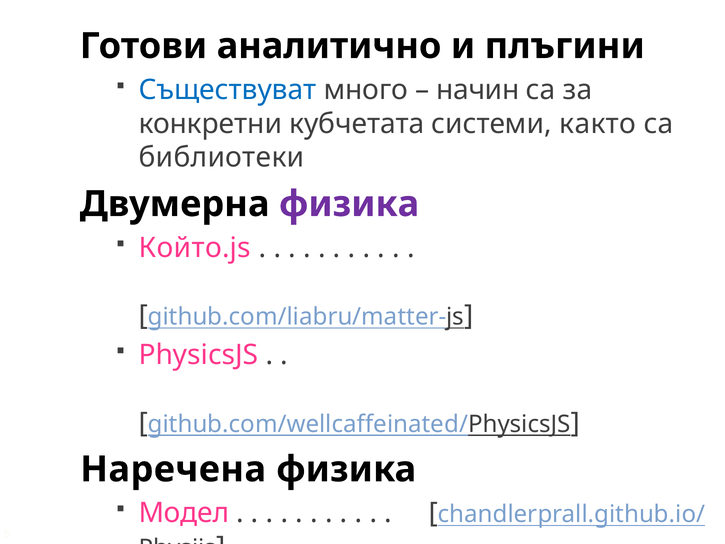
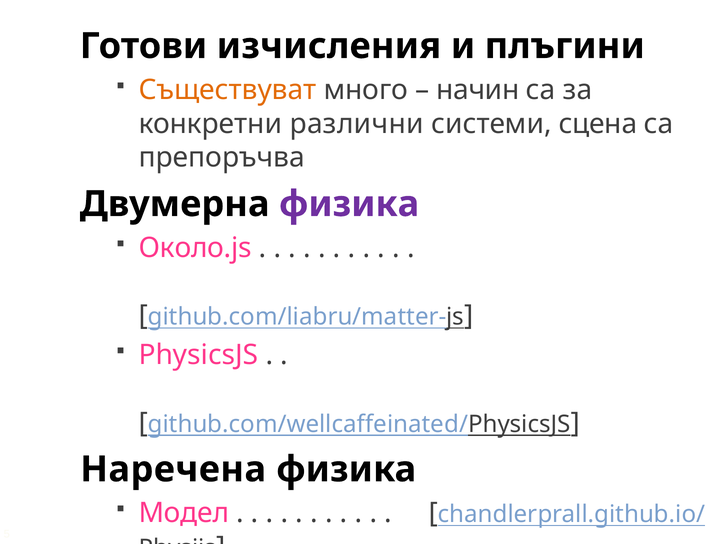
аналитично: аналитично -> изчисления
Съществуват colour: blue -> orange
кубчетата: кубчетата -> различни
както: както -> сцена
библиотеки: библиотеки -> препоръчва
Който.js: Който.js -> Около.js
